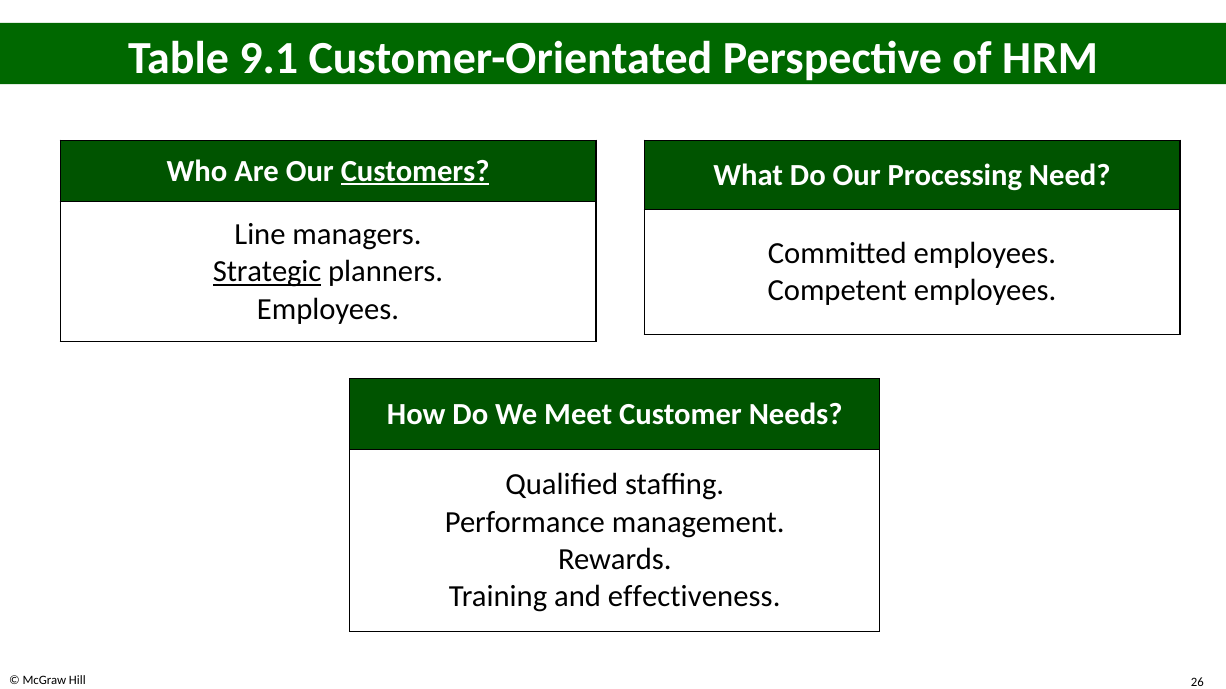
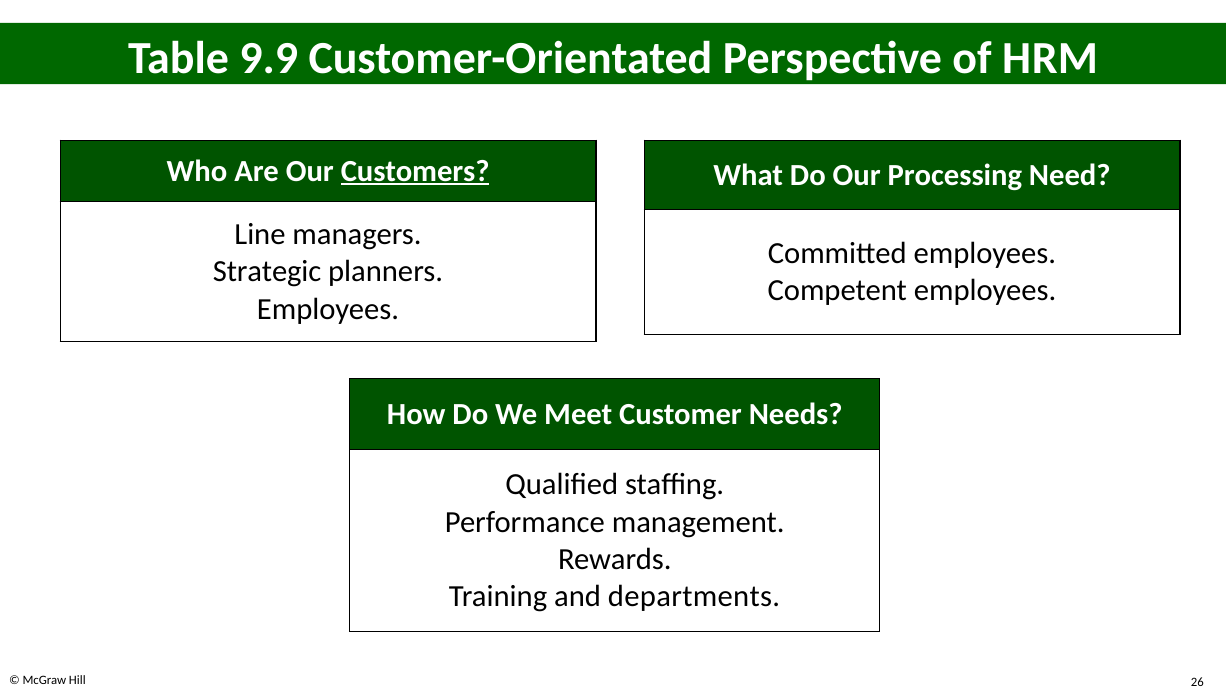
9.1: 9.1 -> 9.9
Strategic underline: present -> none
effectiveness: effectiveness -> departments
